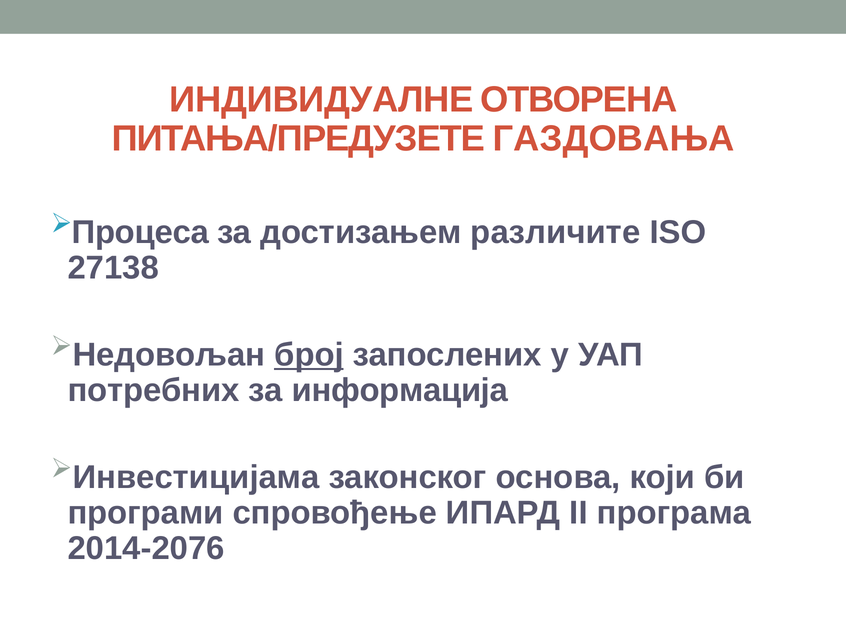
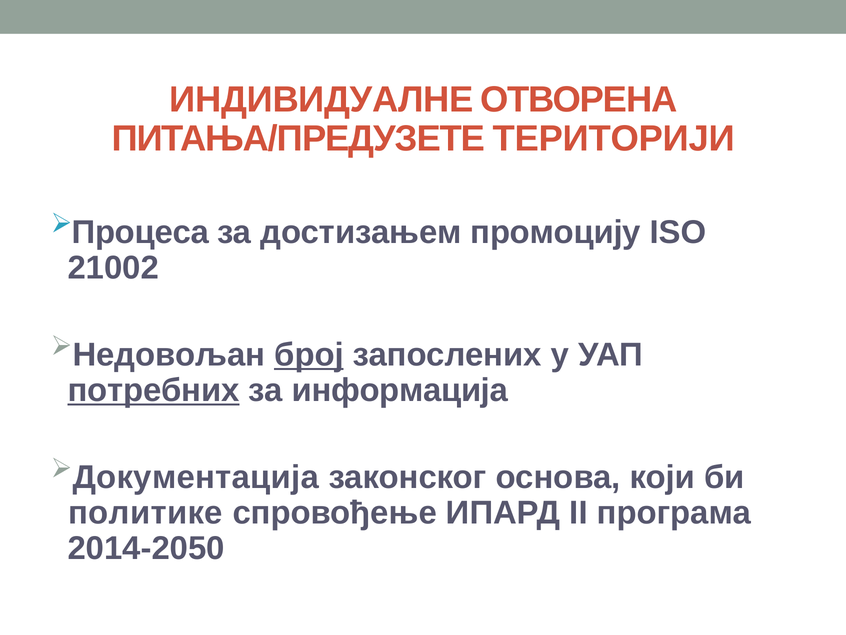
ГАЗДОВАЊА: ГАЗДОВАЊА -> ТЕРИТОРИЈИ
различите: различите -> промоцију
27138: 27138 -> 21002
потребних underline: none -> present
Инвестицијама: Инвестицијама -> Документација
програми: програми -> политике
2014-2076: 2014-2076 -> 2014-2050
